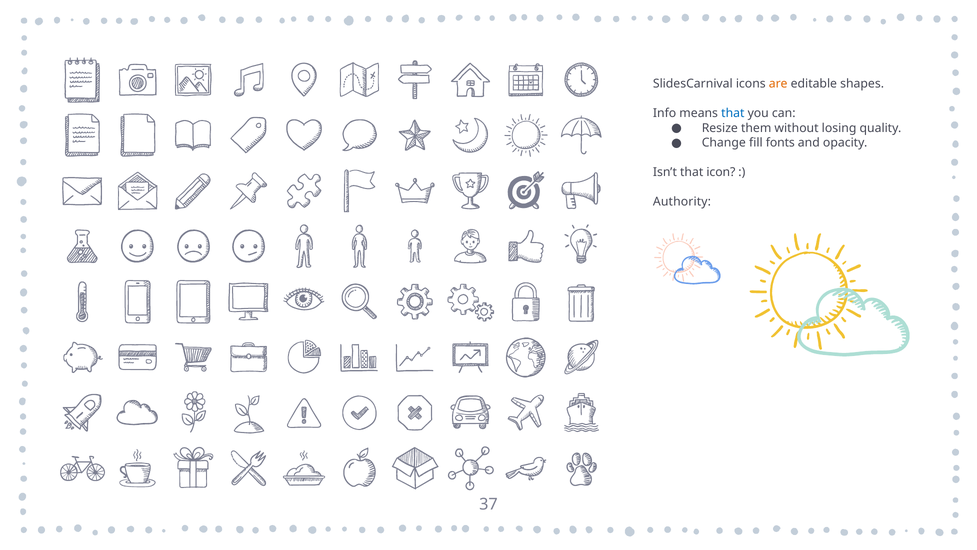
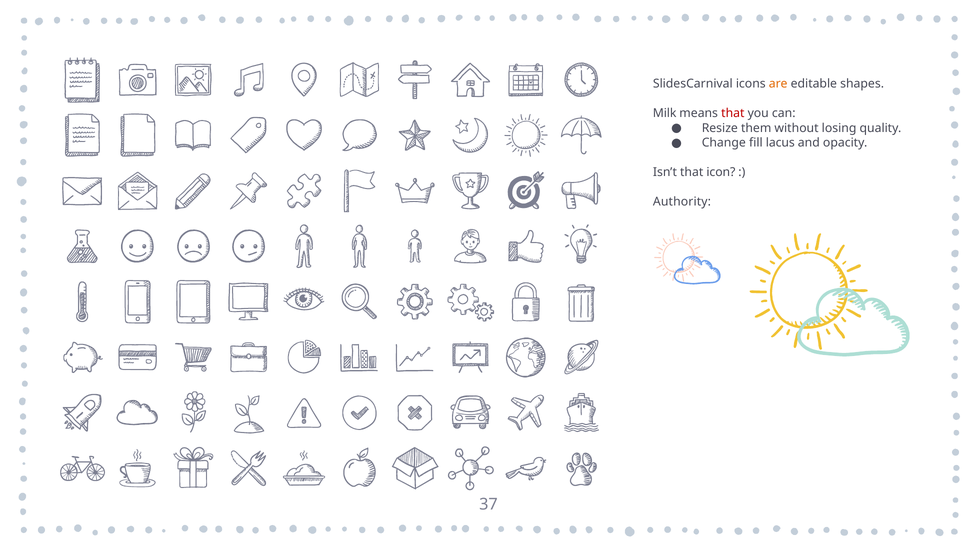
Info: Info -> Milk
that at (733, 113) colour: blue -> red
fonts: fonts -> lacus
